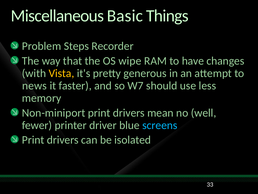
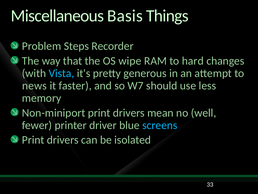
Basic: Basic -> Basis
have: have -> hard
Vista colour: yellow -> light blue
